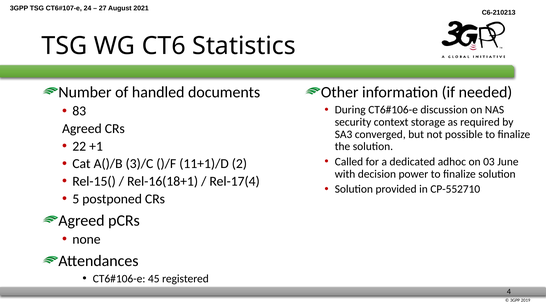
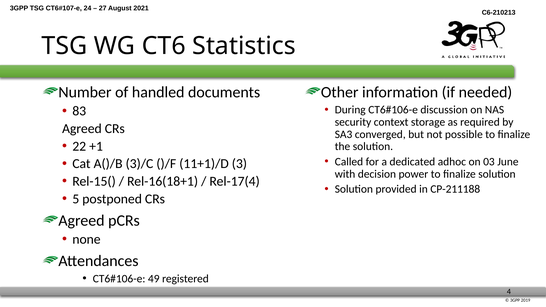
2: 2 -> 3
CP-552710: CP-552710 -> CP-211188
45: 45 -> 49
